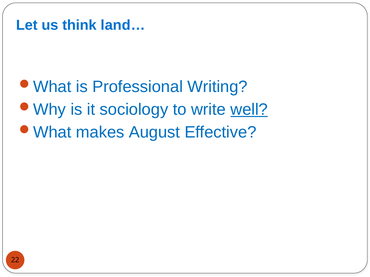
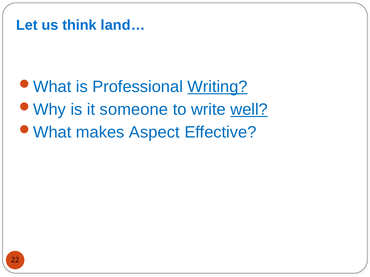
Writing underline: none -> present
sociology: sociology -> someone
August: August -> Aspect
